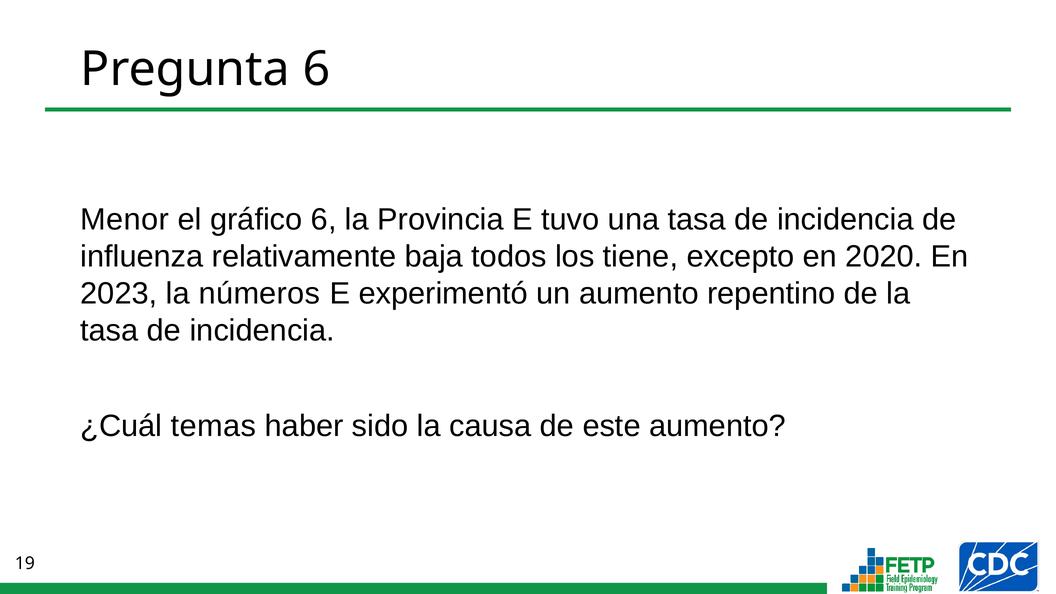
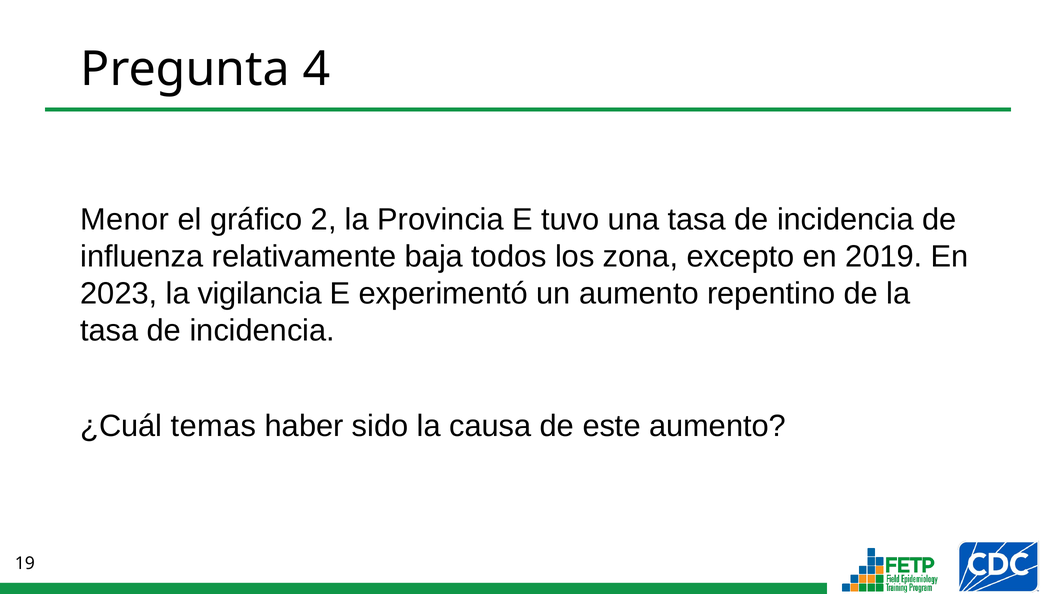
Pregunta 6: 6 -> 4
gráfico 6: 6 -> 2
tiene: tiene -> zona
2020: 2020 -> 2019
números: números -> vigilancia
